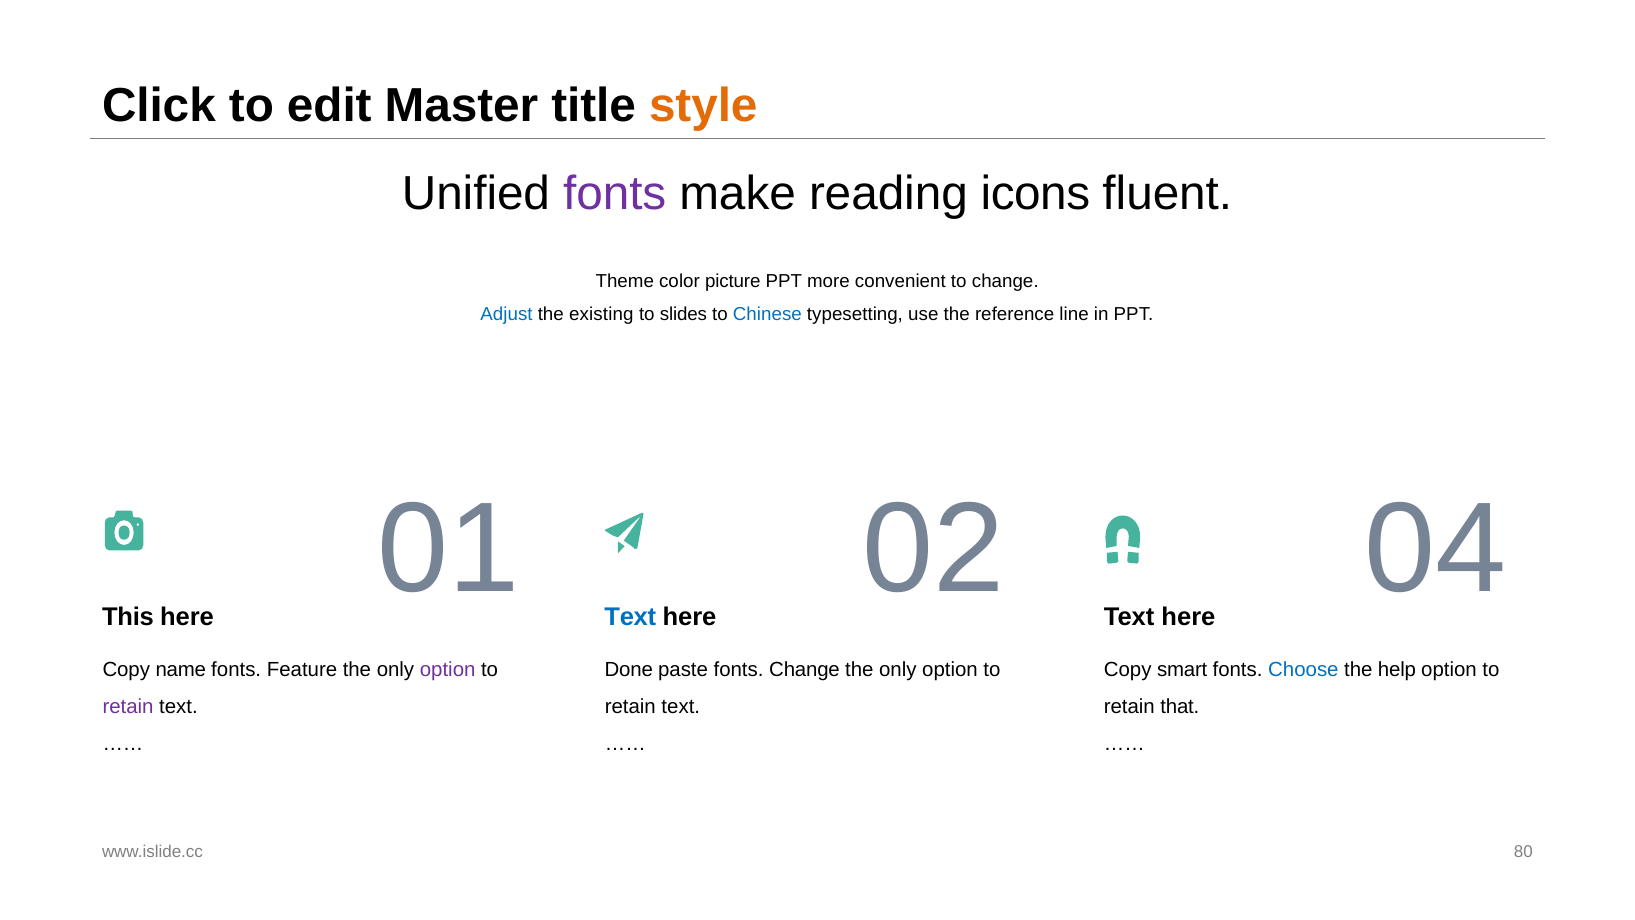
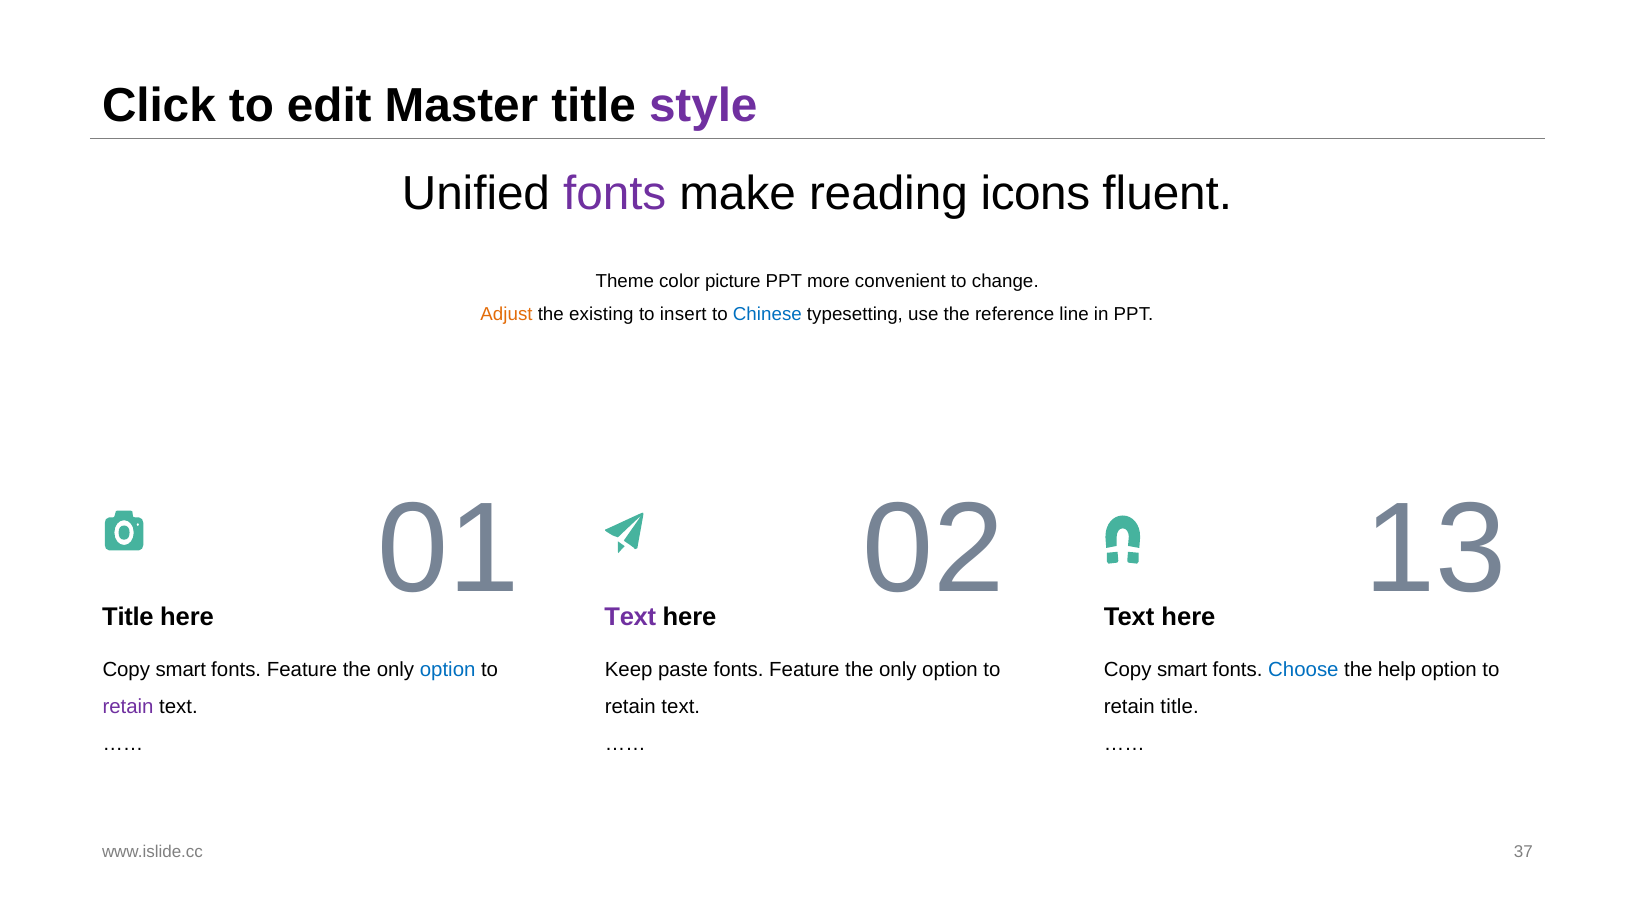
style colour: orange -> purple
Adjust colour: blue -> orange
slides: slides -> insert
04: 04 -> 13
This at (128, 616): This -> Title
Text at (630, 616) colour: blue -> purple
name at (181, 670): name -> smart
option at (448, 670) colour: purple -> blue
Done: Done -> Keep
paste fonts Change: Change -> Feature
retain that: that -> title
80: 80 -> 37
